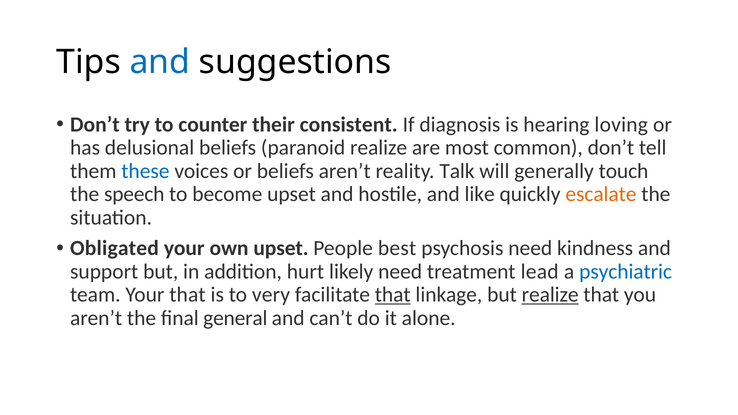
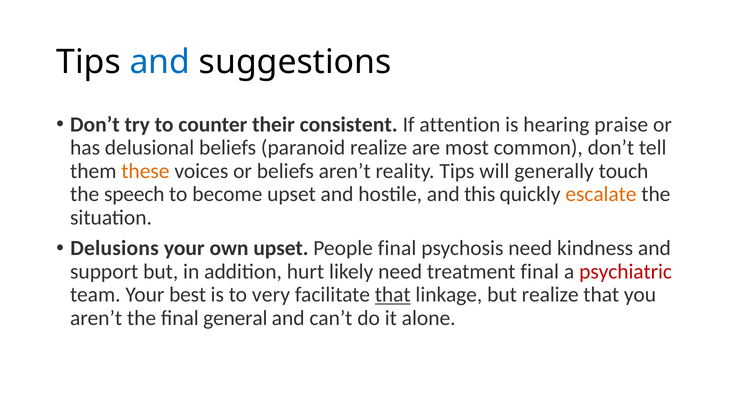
diagnosis: diagnosis -> attention
loving: loving -> praise
these colour: blue -> orange
reality Talk: Talk -> Tips
like: like -> this
Obligated: Obligated -> Delusions
People best: best -> final
treatment lead: lead -> final
psychiatric colour: blue -> red
Your that: that -> best
realize at (550, 295) underline: present -> none
